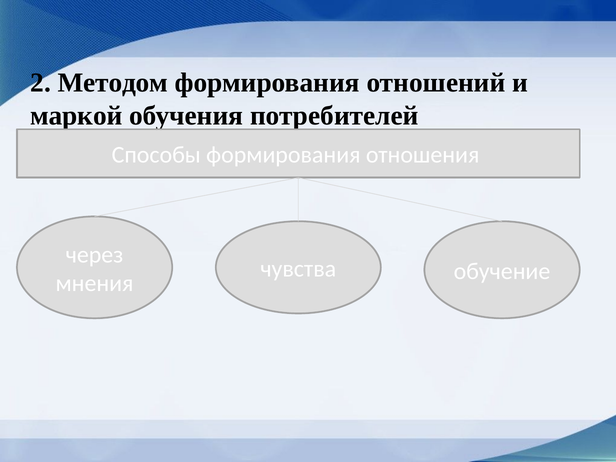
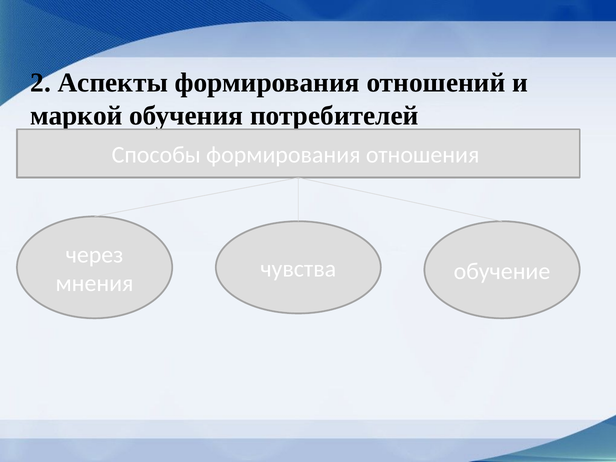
Методом: Методом -> Аспекты
